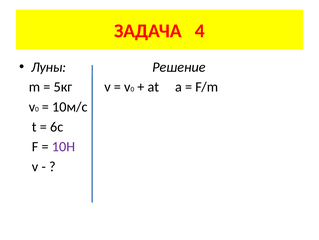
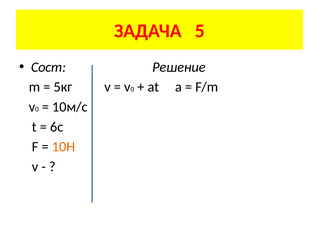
4: 4 -> 5
Луны: Луны -> Сост
10H colour: purple -> orange
